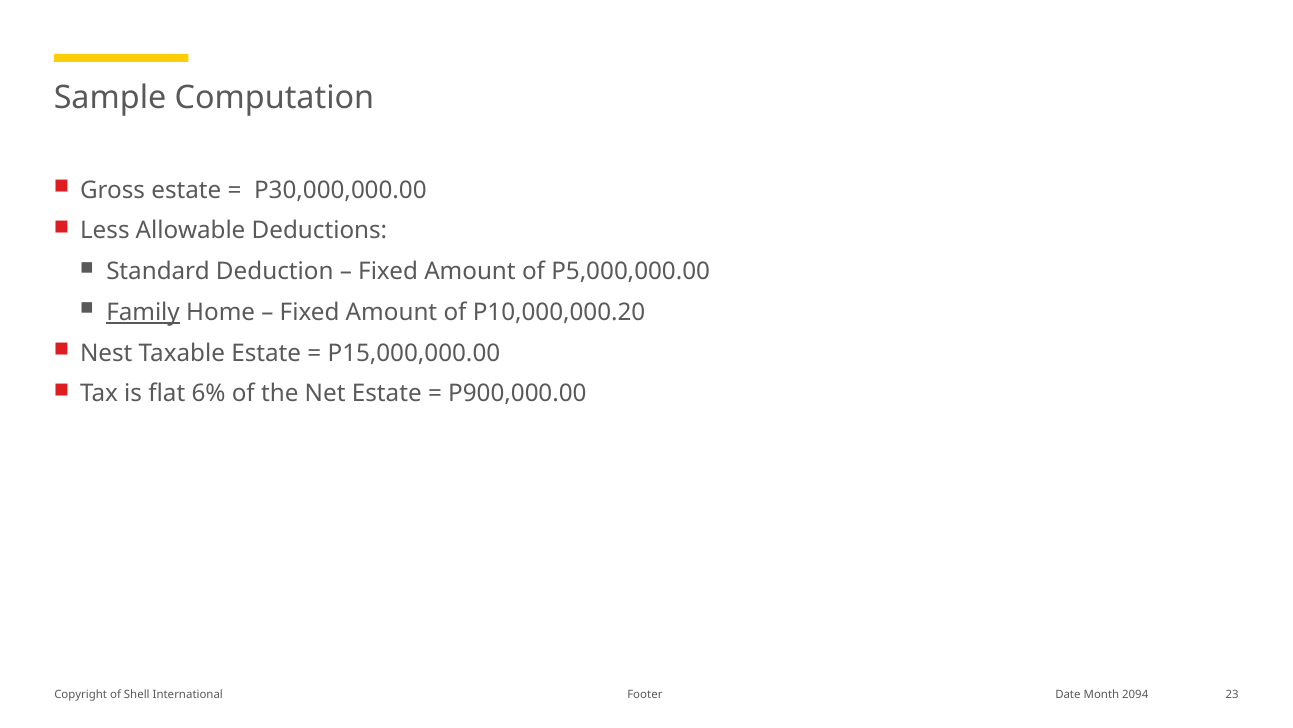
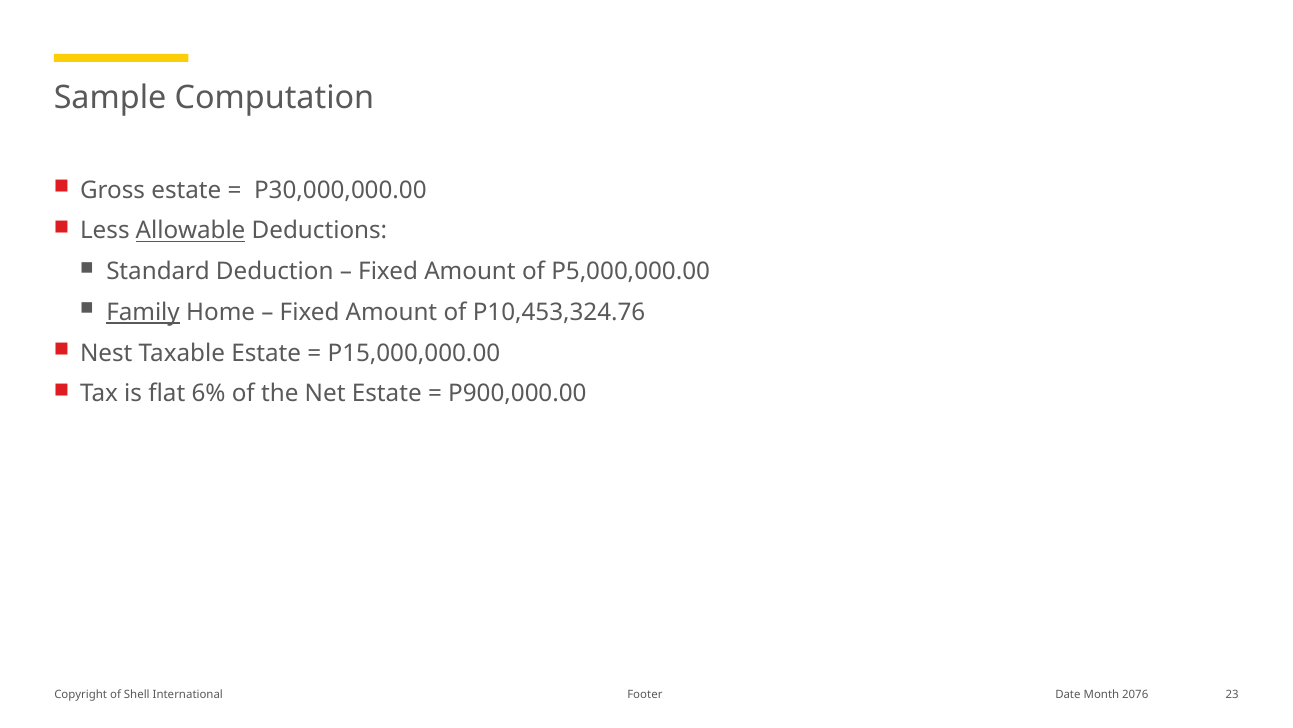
Allowable underline: none -> present
P10,000,000.20: P10,000,000.20 -> P10,453,324.76
2094: 2094 -> 2076
